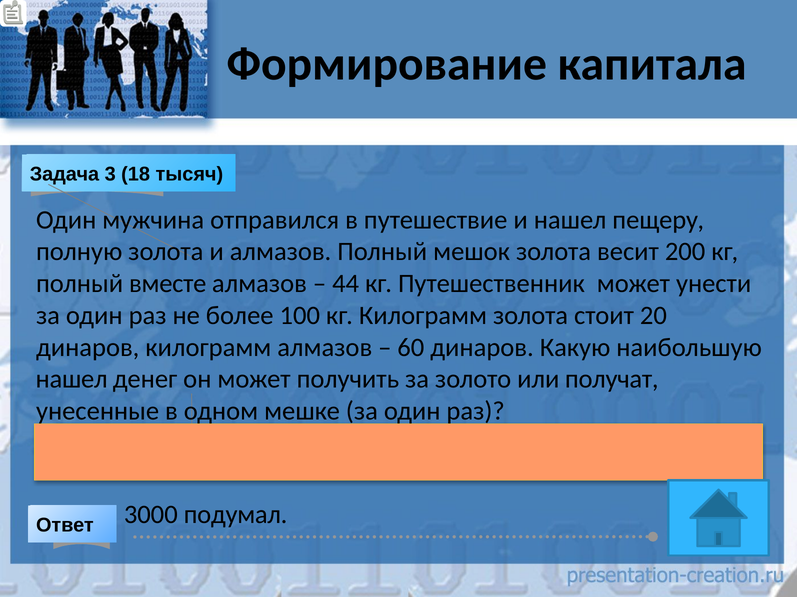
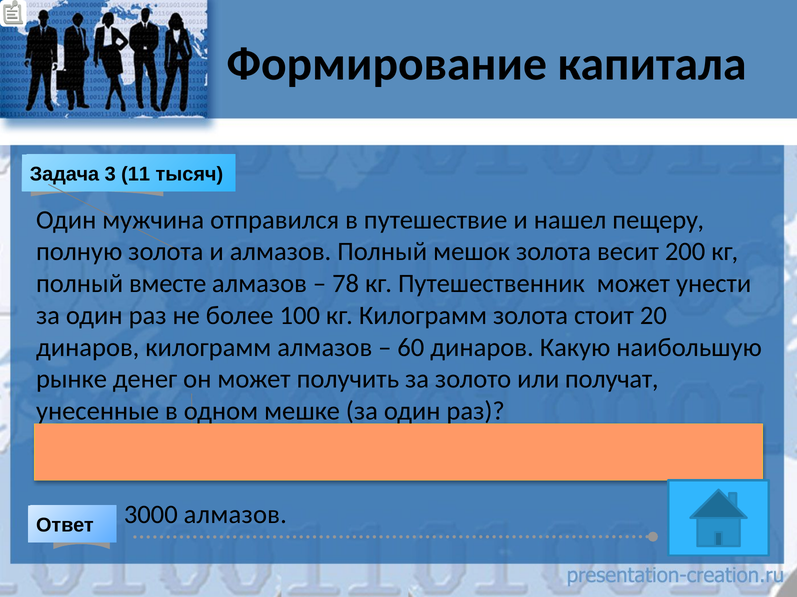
18: 18 -> 11
44: 44 -> 78
нашел at (72, 380): нашел -> рынке
подумал at (236, 515): подумал -> алмазов
